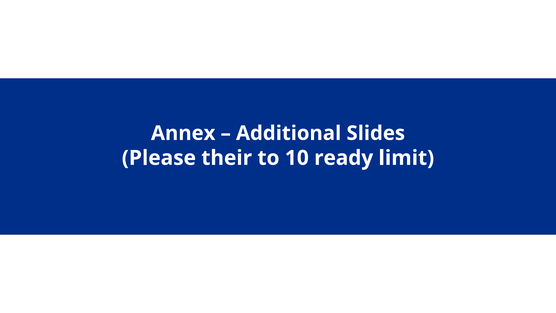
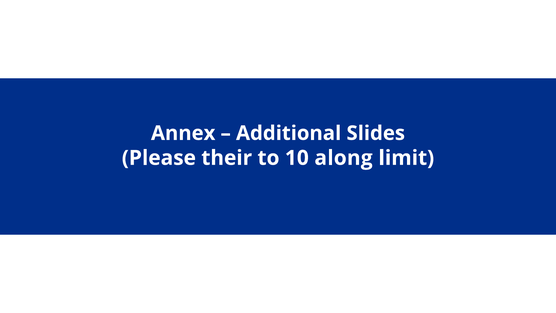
ready: ready -> along
